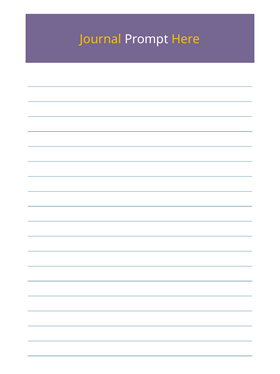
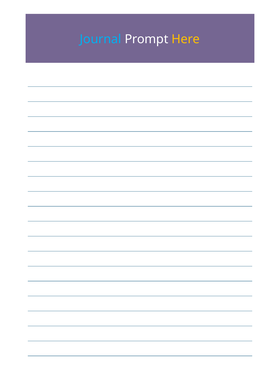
Journal colour: yellow -> light blue
